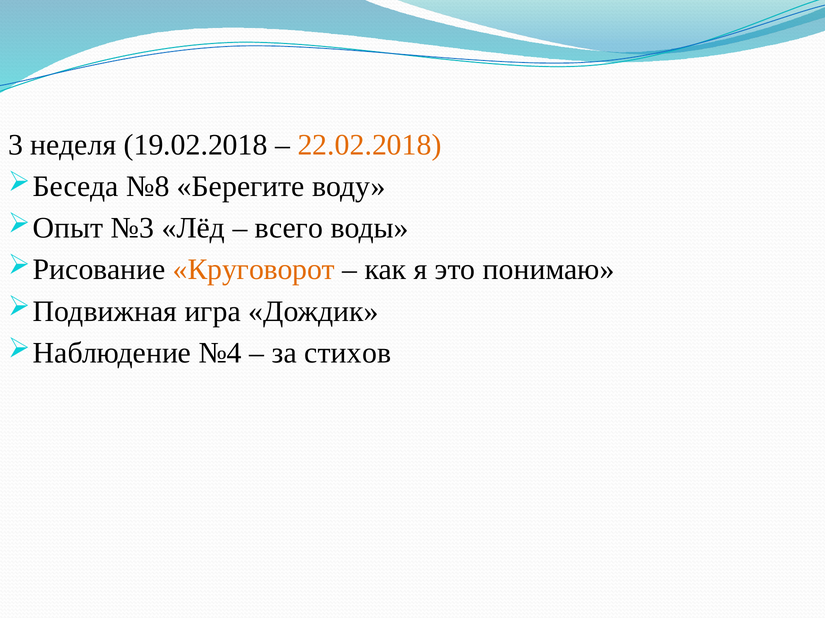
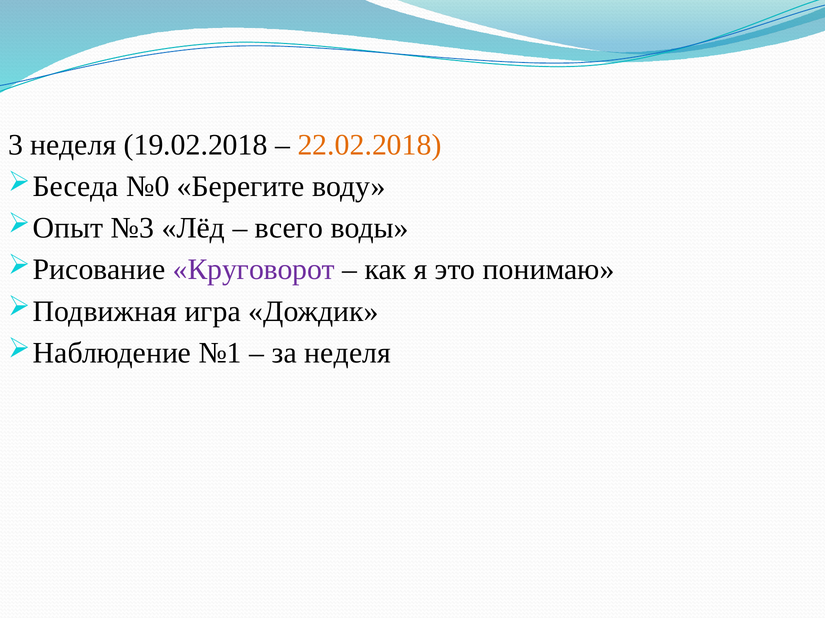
№8: №8 -> №0
Круговорот colour: orange -> purple
№4: №4 -> №1
за стихов: стихов -> неделя
